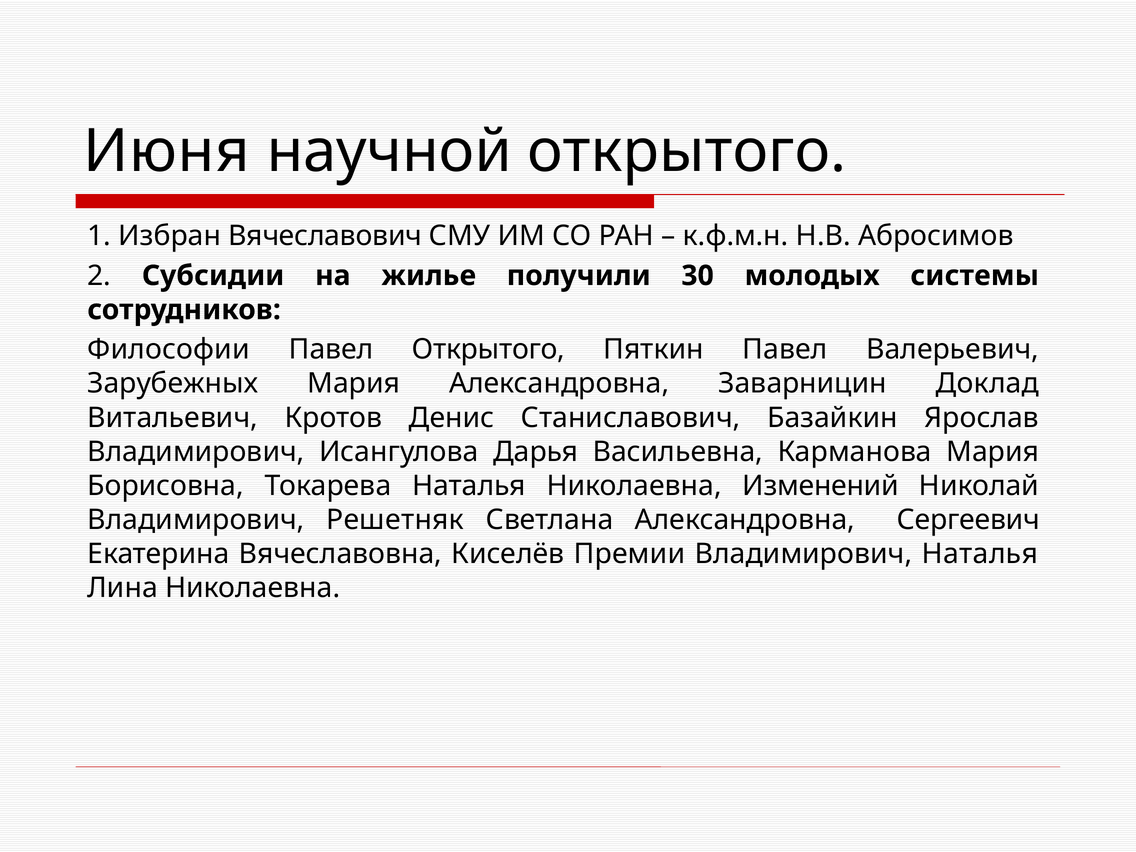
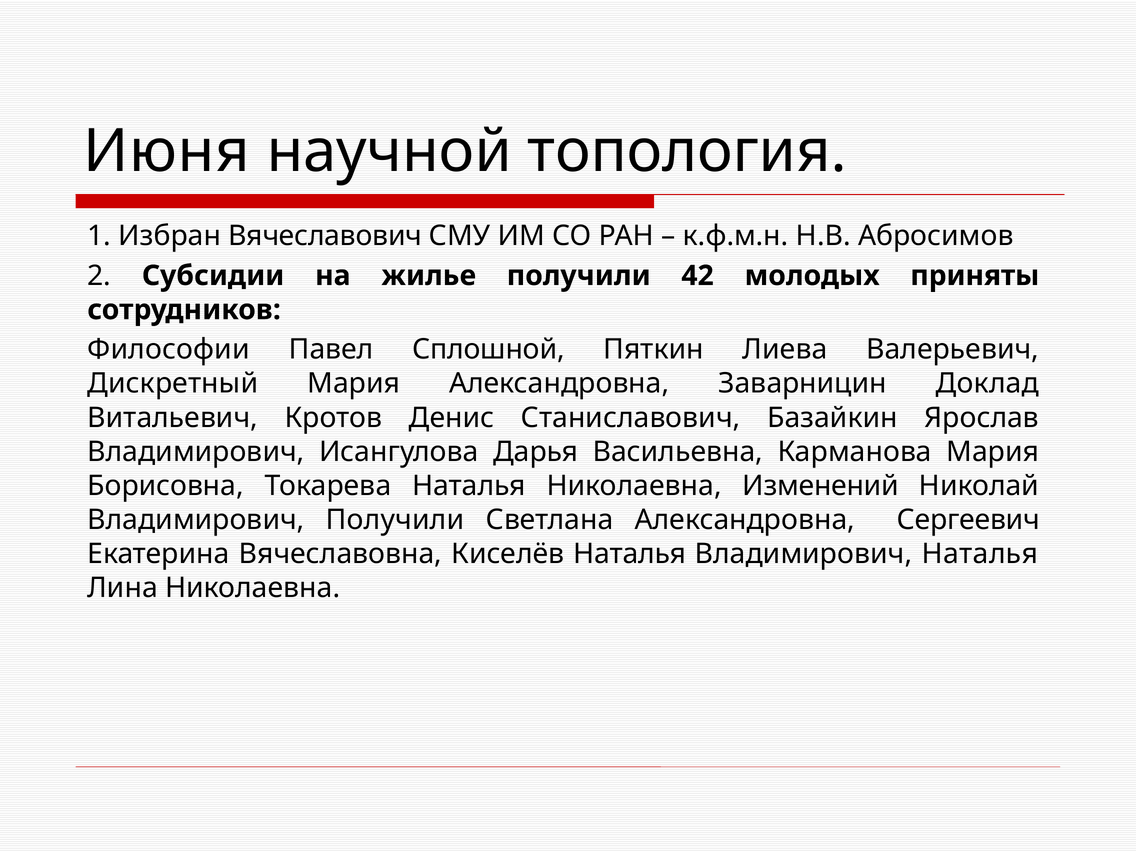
научной открытого: открытого -> топология
30: 30 -> 42
системы: системы -> приняты
Павел Открытого: Открытого -> Сплошной
Пяткин Павел: Павел -> Лиева
Зарубежных: Зарубежных -> Дискретный
Владимирович Решетняк: Решетняк -> Получили
Киселёв Премии: Премии -> Наталья
